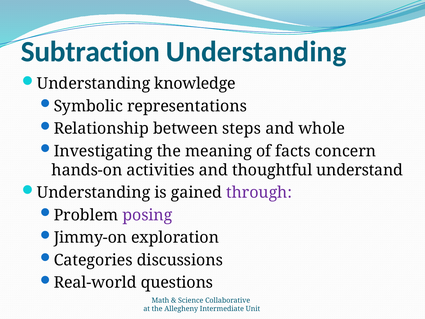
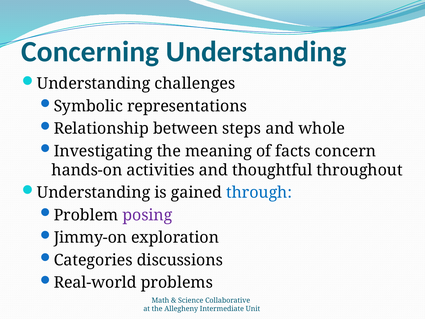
Subtraction: Subtraction -> Concerning
knowledge: knowledge -> challenges
understand: understand -> throughout
through colour: purple -> blue
questions: questions -> problems
